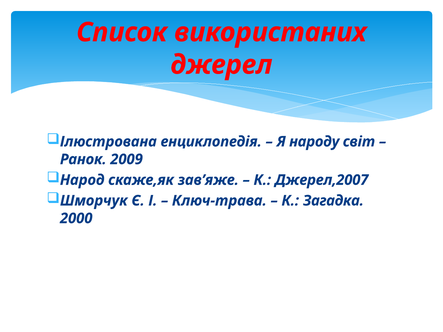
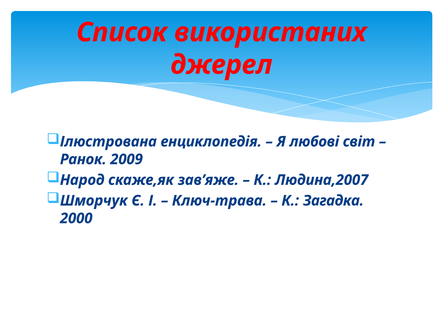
народу: народу -> любові
Джерел,2007: Джерел,2007 -> Людина,2007
